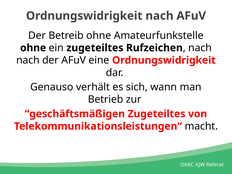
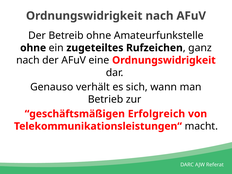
nach at (200, 48): nach -> ganz
geschäftsmäßigen Zugeteiltes: Zugeteiltes -> Erfolgreich
